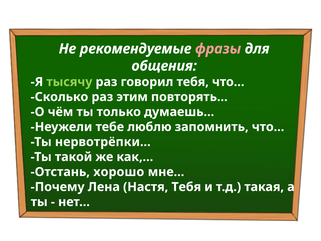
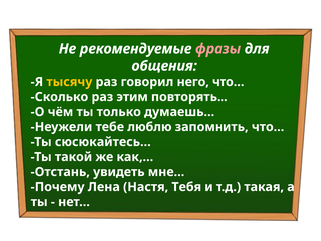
тысячу colour: light green -> yellow
говорил тебя: тебя -> него
нервотрёпки…: нервотрёпки… -> сюсюкайтесь…
хорошо: хорошо -> увидеть
